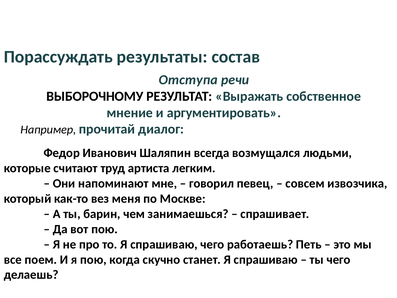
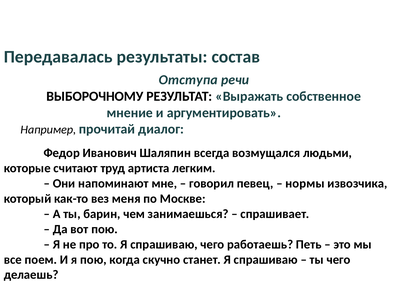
Порассуждать: Порассуждать -> Передавалась
совсем: совсем -> нормы
